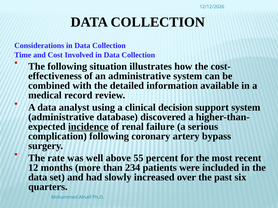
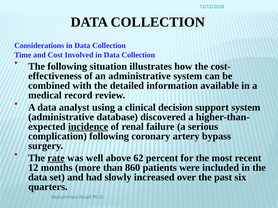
rate underline: none -> present
55: 55 -> 62
234: 234 -> 860
